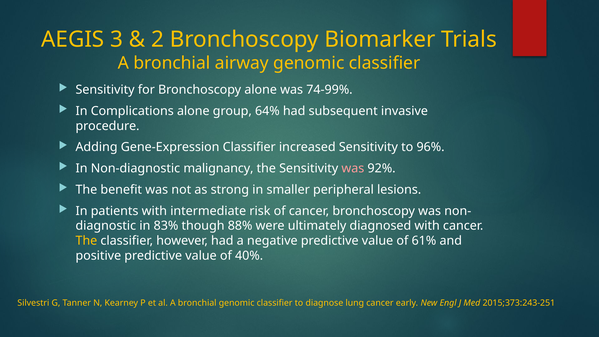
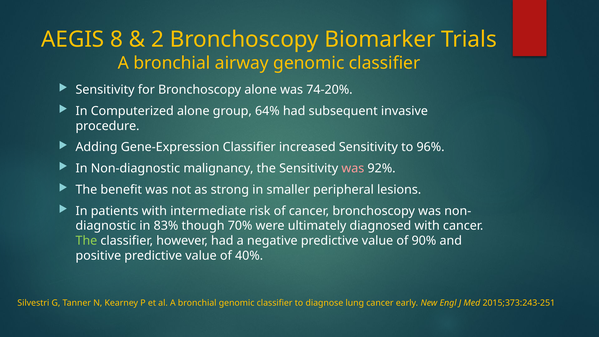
3: 3 -> 8
74-99%: 74-99% -> 74-20%
Complications: Complications -> Computerized
88%: 88% -> 70%
The at (86, 241) colour: yellow -> light green
61%: 61% -> 90%
